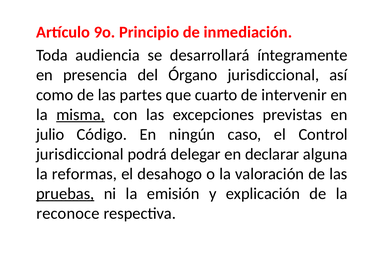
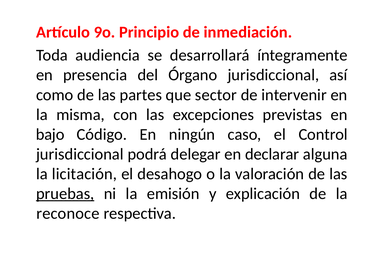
cuarto: cuarto -> sector
misma underline: present -> none
julio: julio -> bajo
reformas: reformas -> licitación
